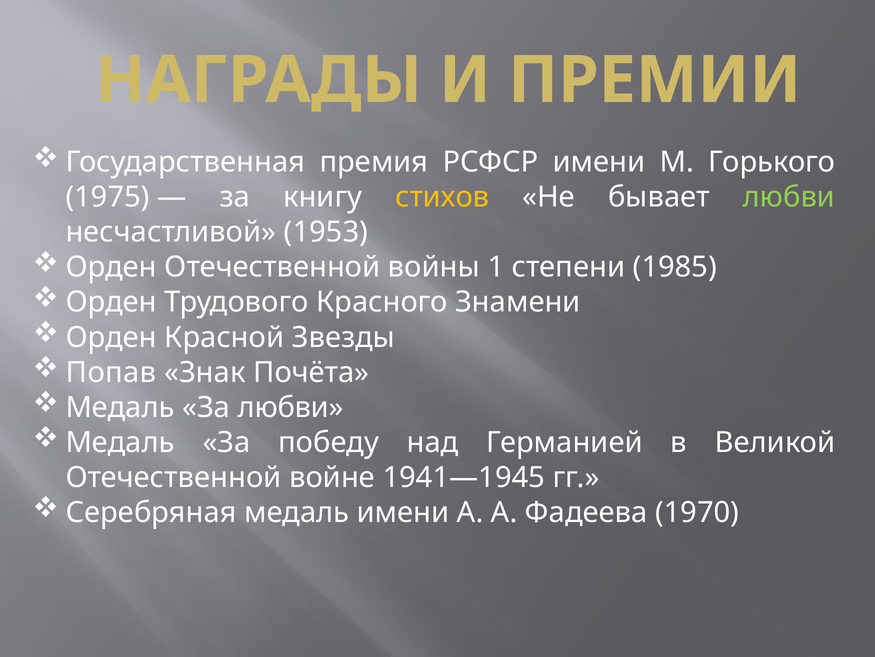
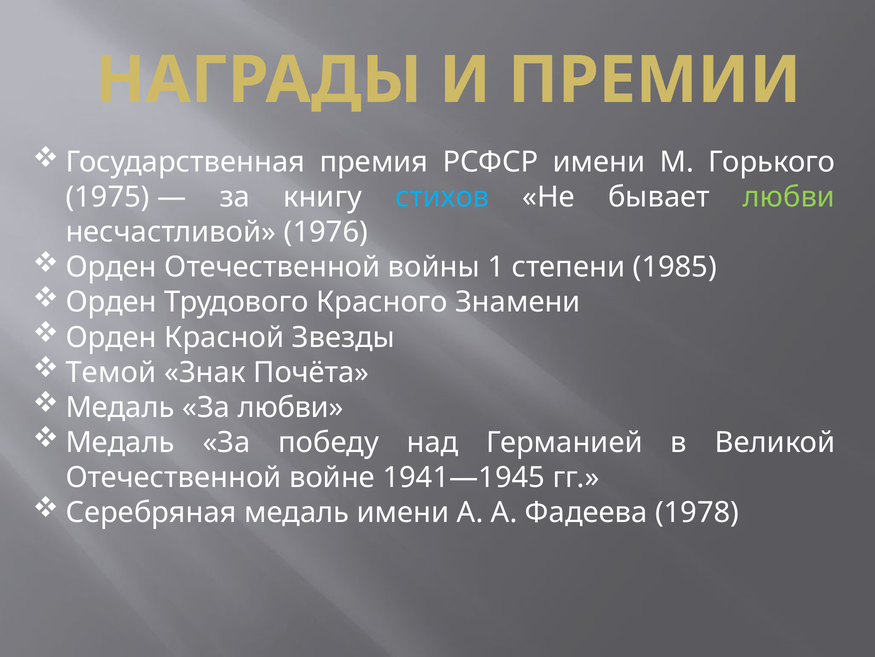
стихов colour: yellow -> light blue
1953: 1953 -> 1976
Попав: Попав -> Темой
1970: 1970 -> 1978
